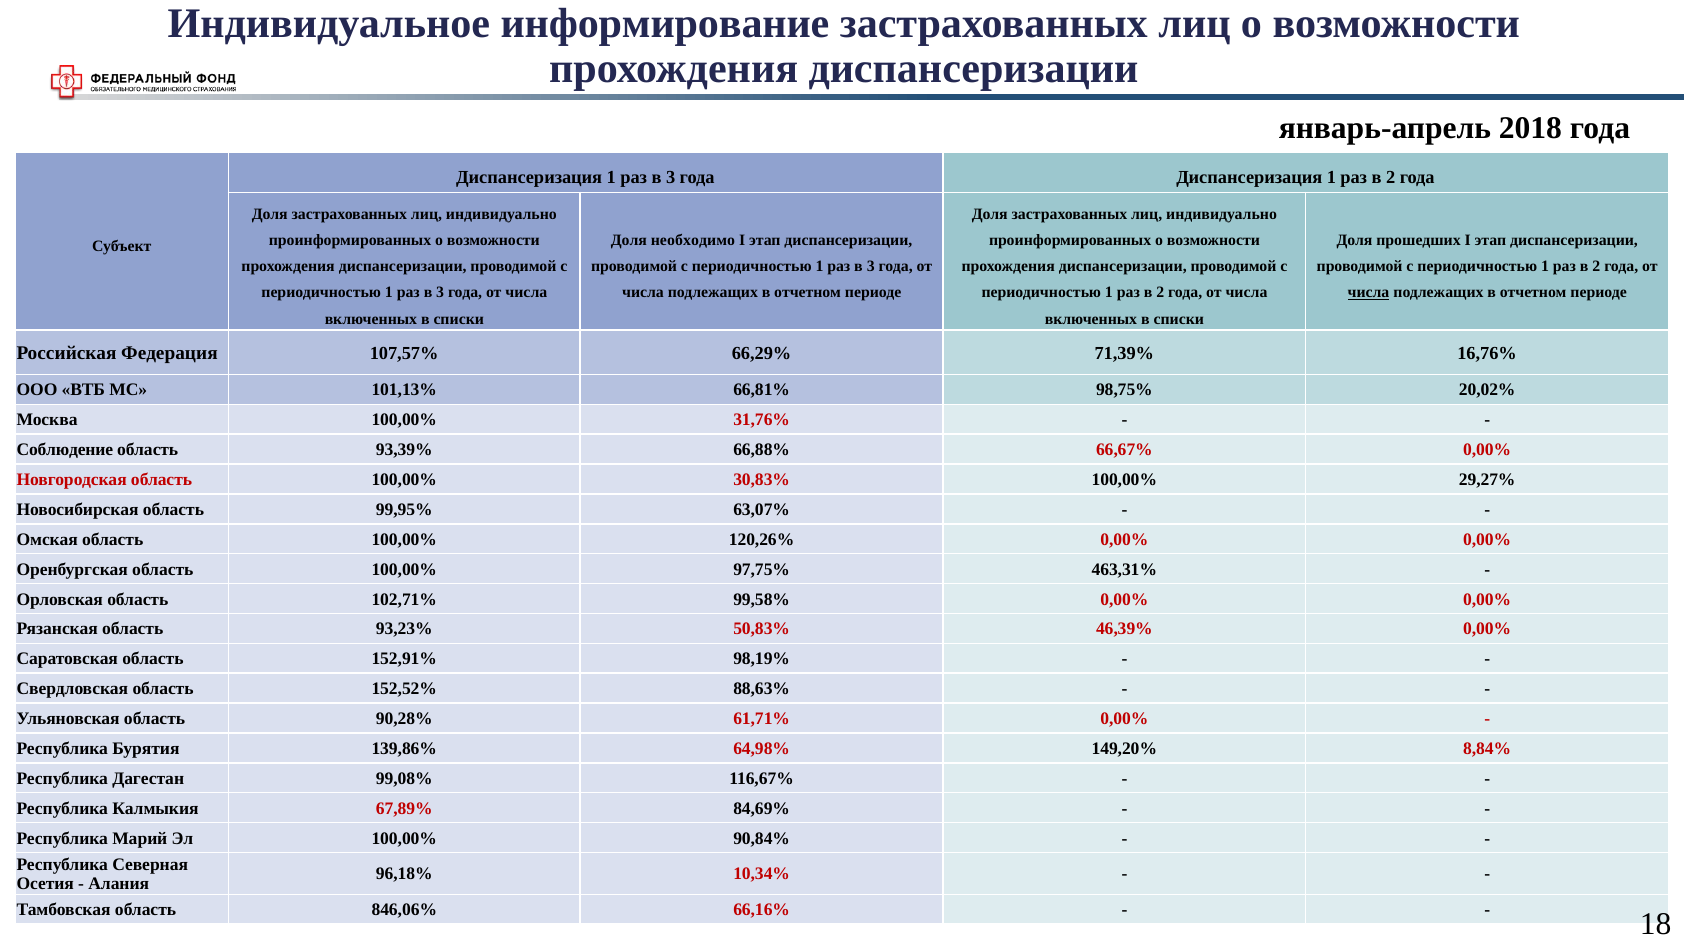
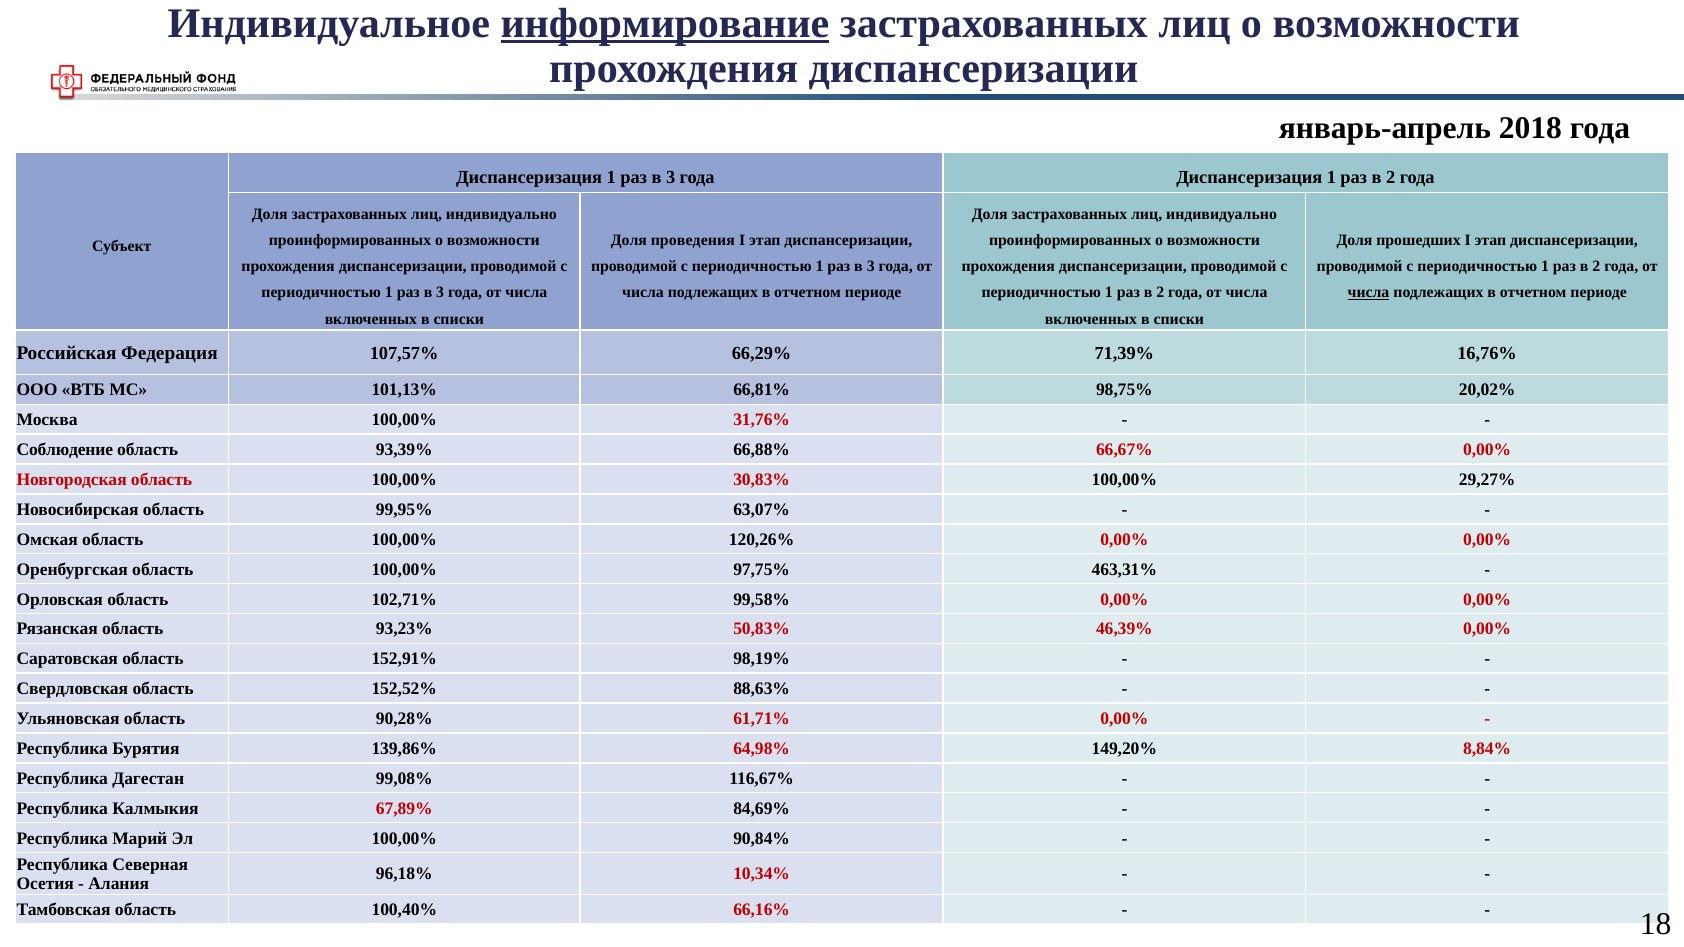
информирование underline: none -> present
необходимо: необходимо -> проведения
846,06%: 846,06% -> 100,40%
